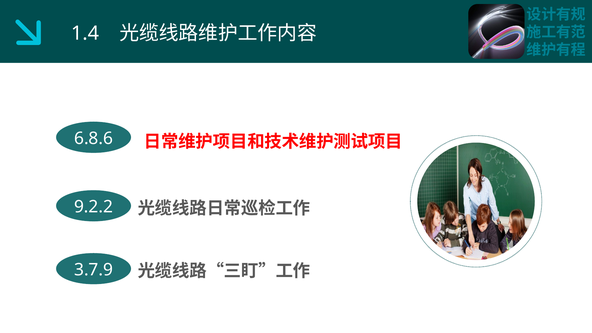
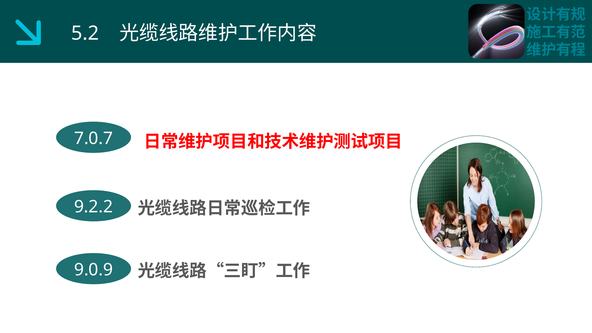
1.4: 1.4 -> 5.2
6.8.6: 6.8.6 -> 7.0.7
3.7.9: 3.7.9 -> 9.0.9
